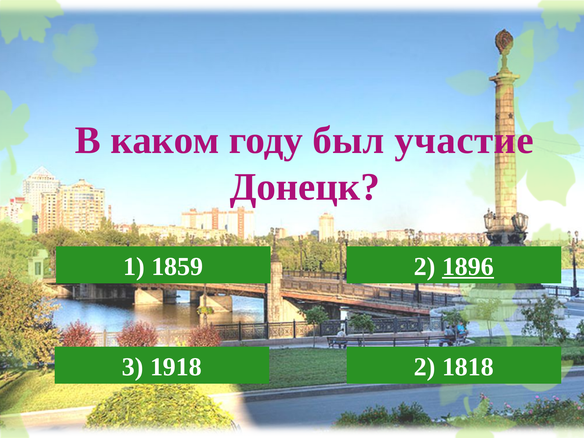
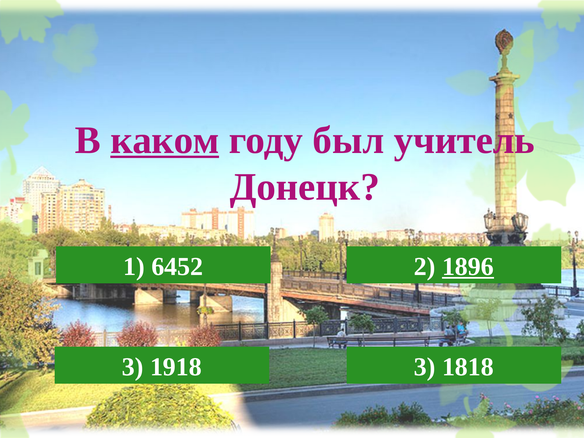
каком underline: none -> present
участие: участие -> учитель
1859: 1859 -> 6452
1918 2: 2 -> 3
